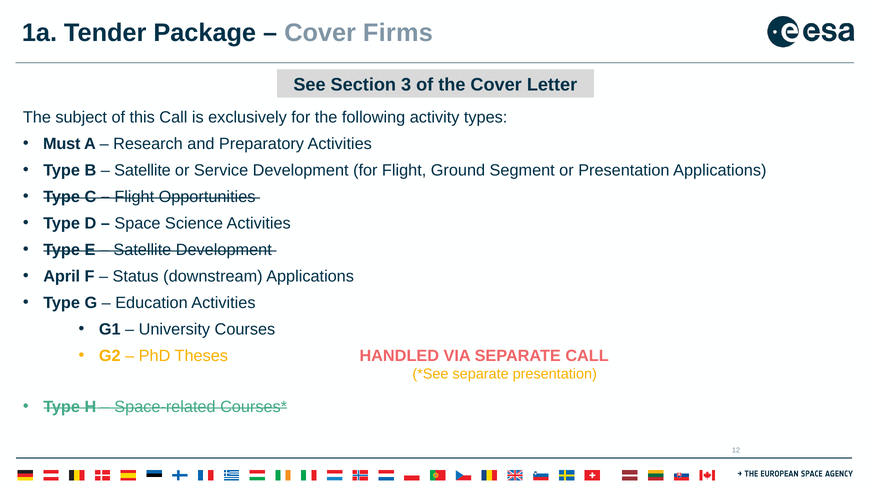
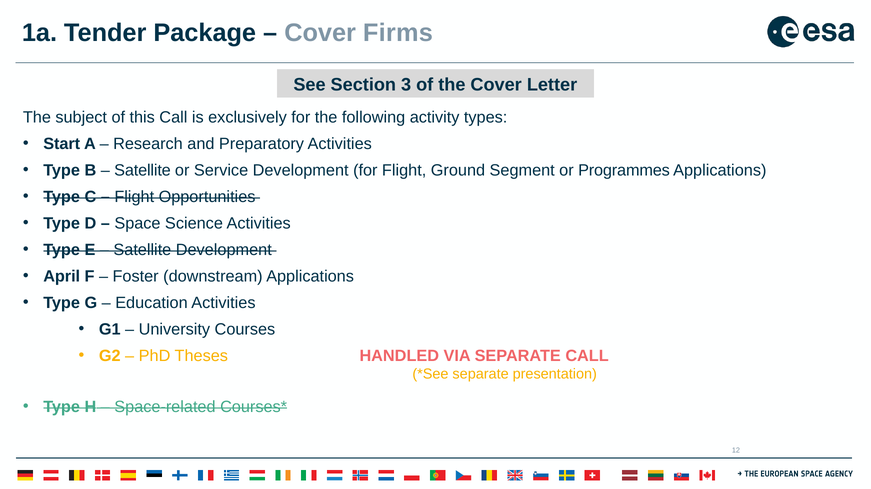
Must: Must -> Start
or Presentation: Presentation -> Programmes
Status: Status -> Foster
